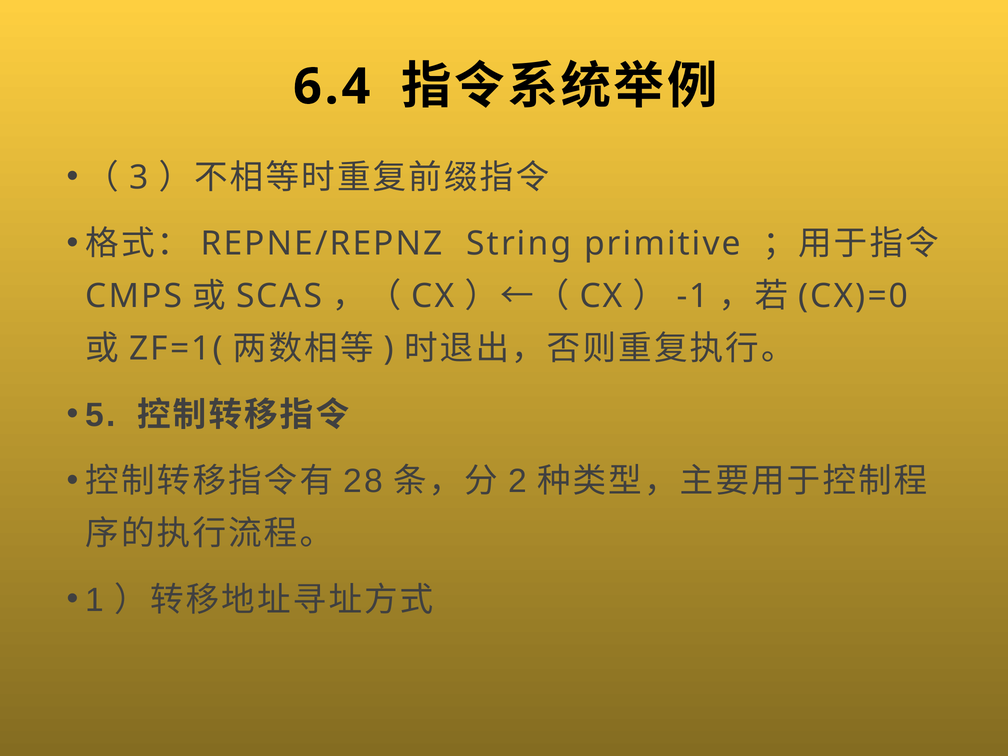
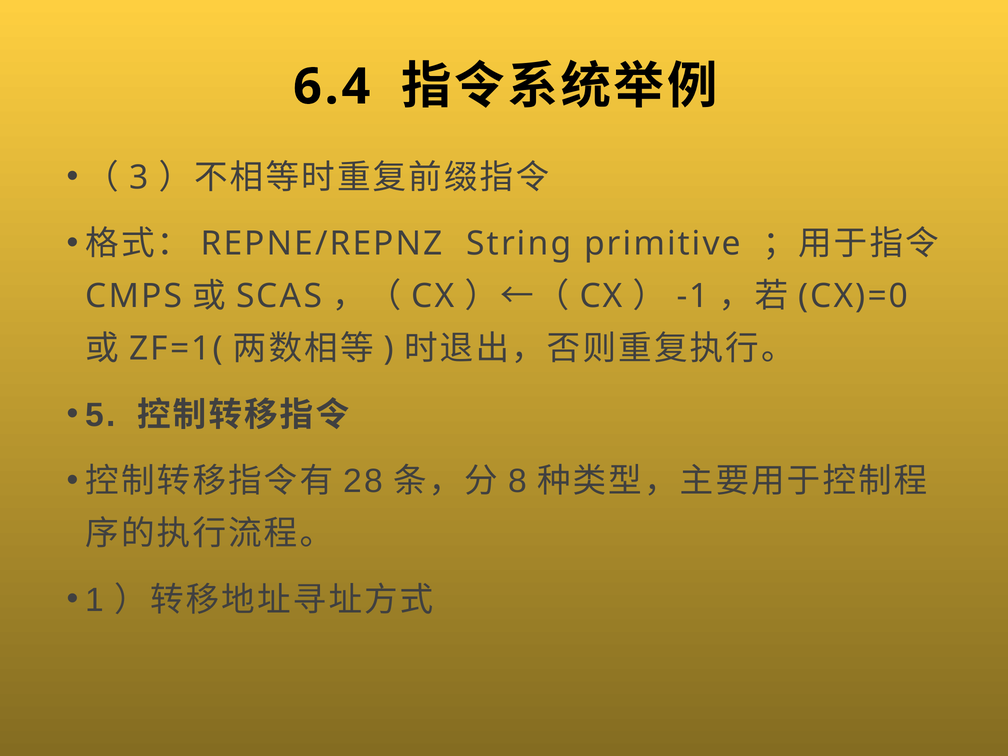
2: 2 -> 8
